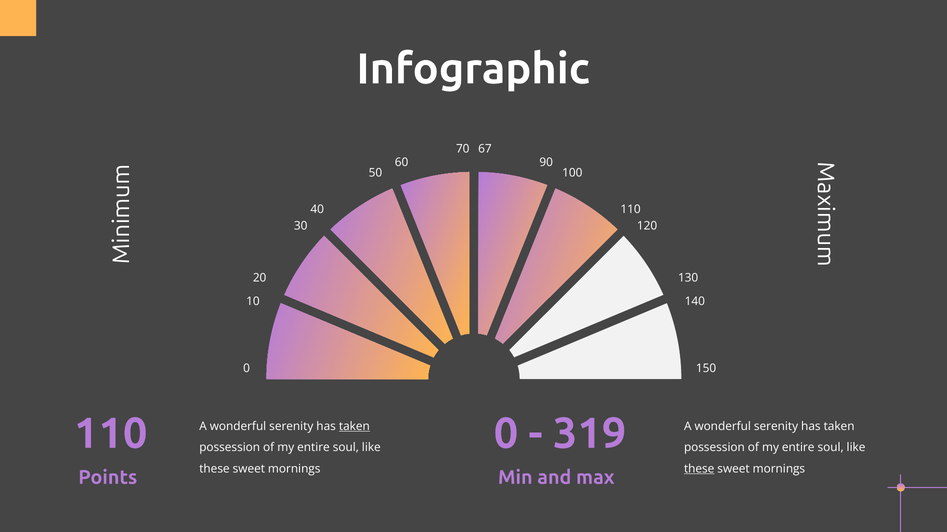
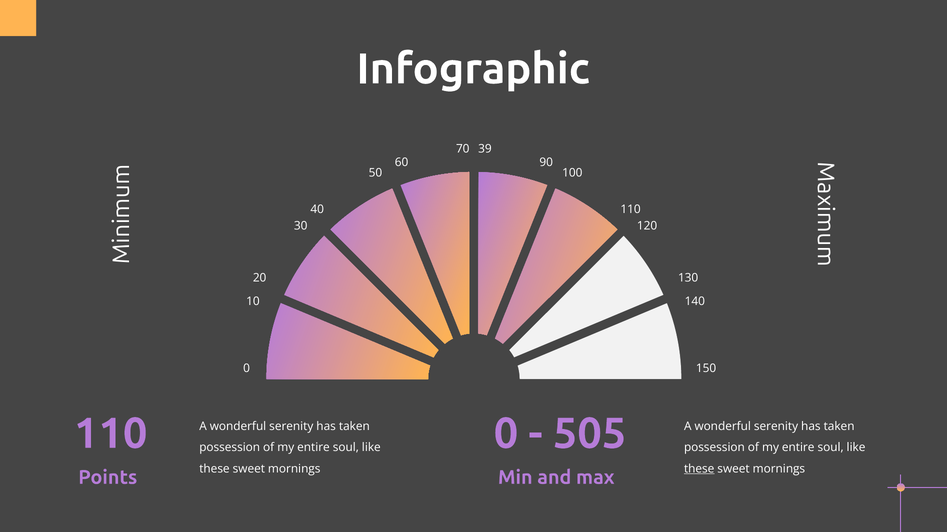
67: 67 -> 39
319: 319 -> 505
taken at (354, 427) underline: present -> none
